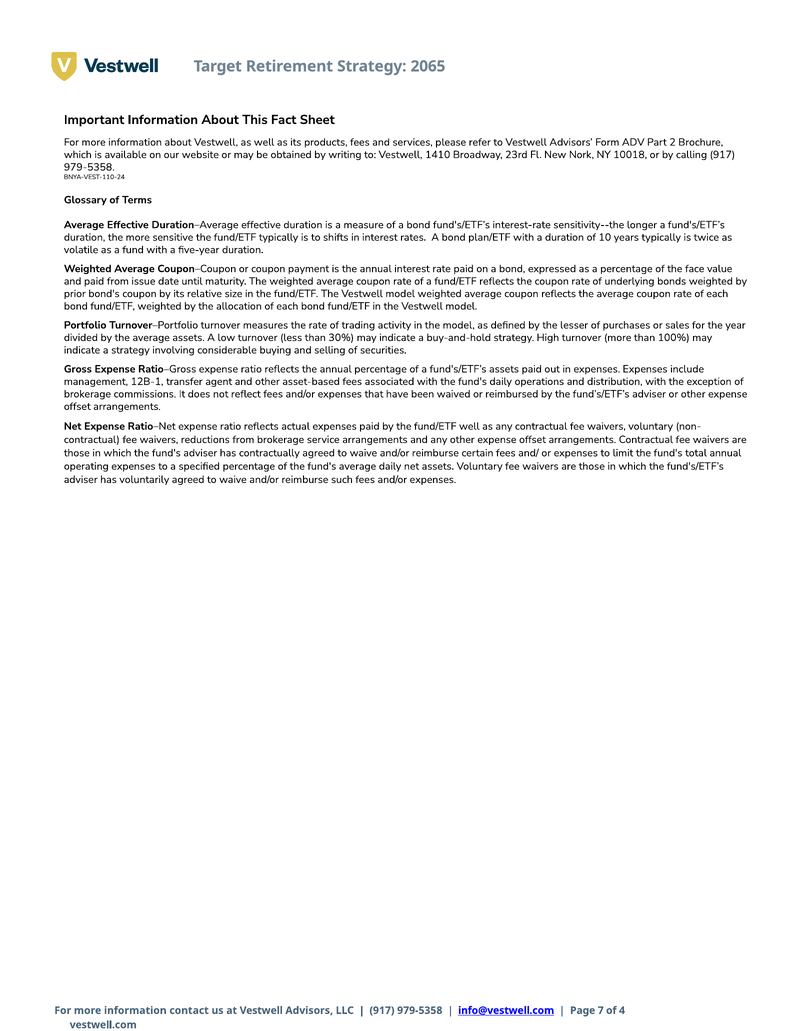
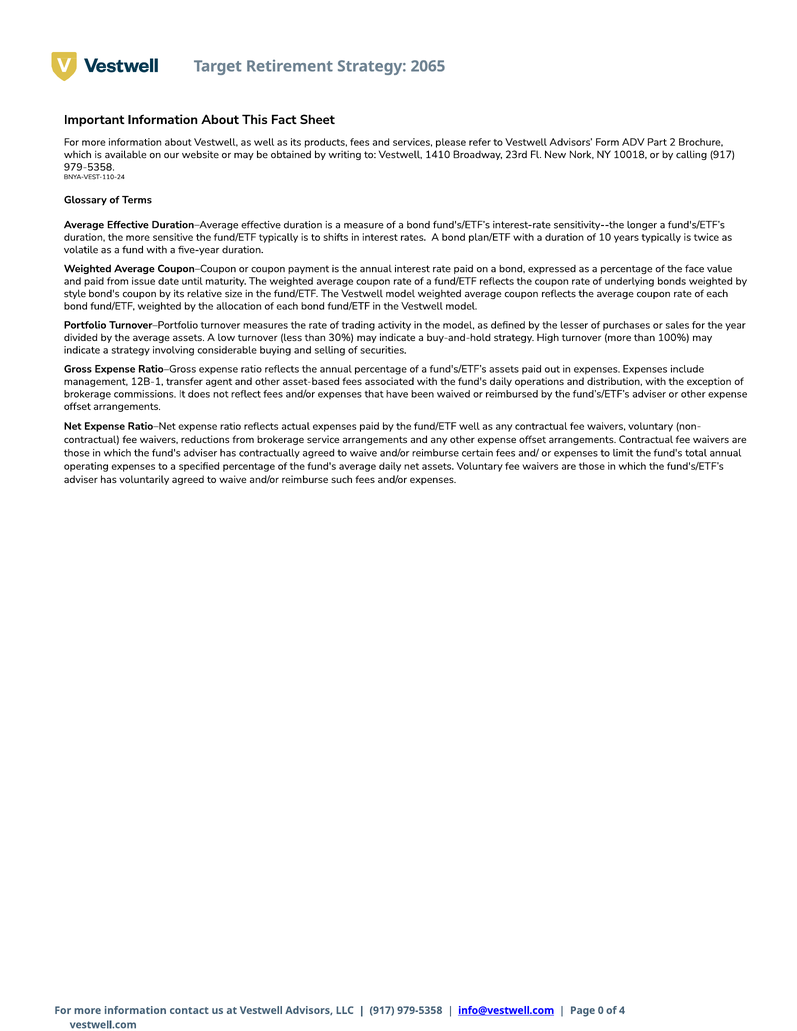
prior: prior -> style
7: 7 -> 0
